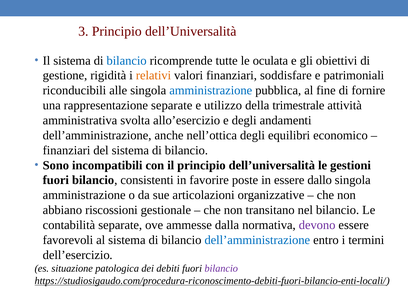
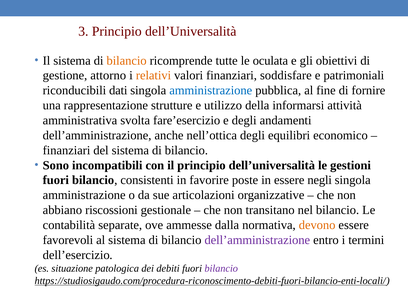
bilancio at (127, 61) colour: blue -> orange
rigidità: rigidità -> attorno
alle: alle -> dati
rappresentazione separate: separate -> strutture
trimestrale: trimestrale -> informarsi
allo’esercizio: allo’esercizio -> fare’esercizio
dallo: dallo -> negli
devono colour: purple -> orange
dell’amministrazione at (257, 240) colour: blue -> purple
